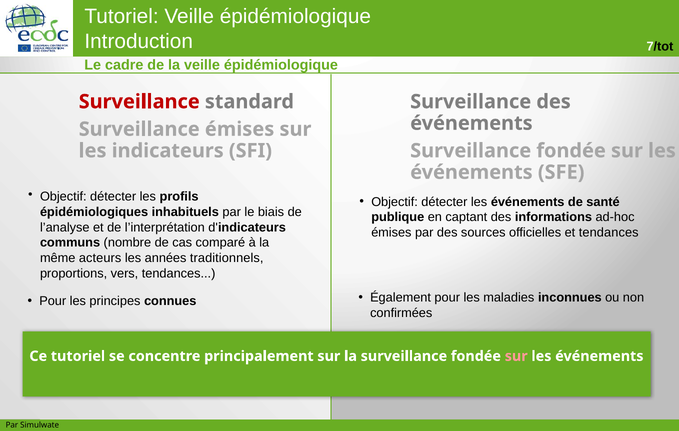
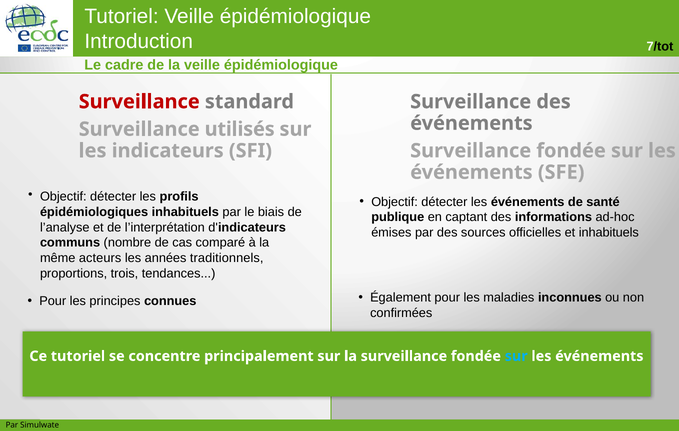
Surveillance émises: émises -> utilisés
et tendances: tendances -> inhabituels
vers: vers -> trois
sur at (516, 356) colour: pink -> light blue
